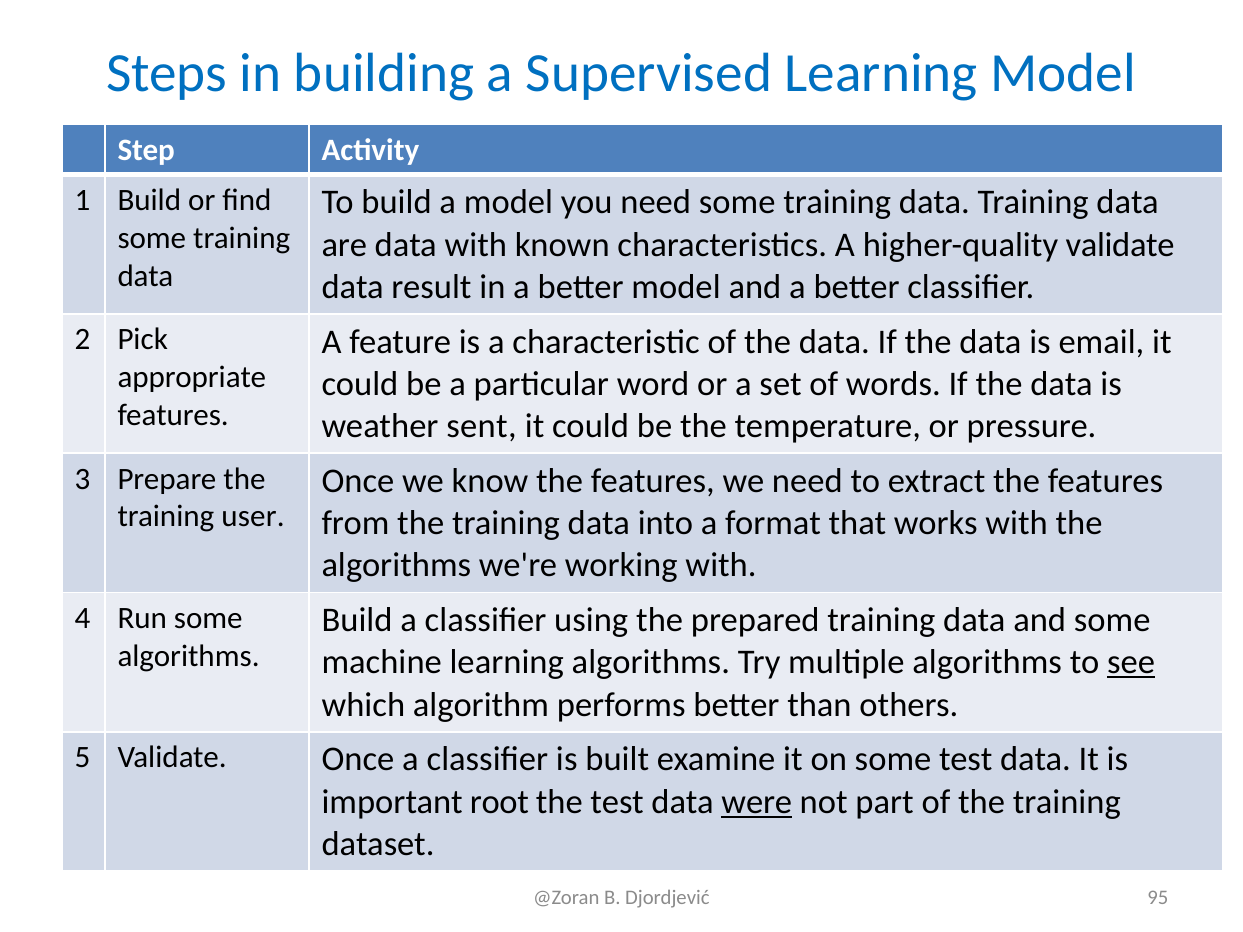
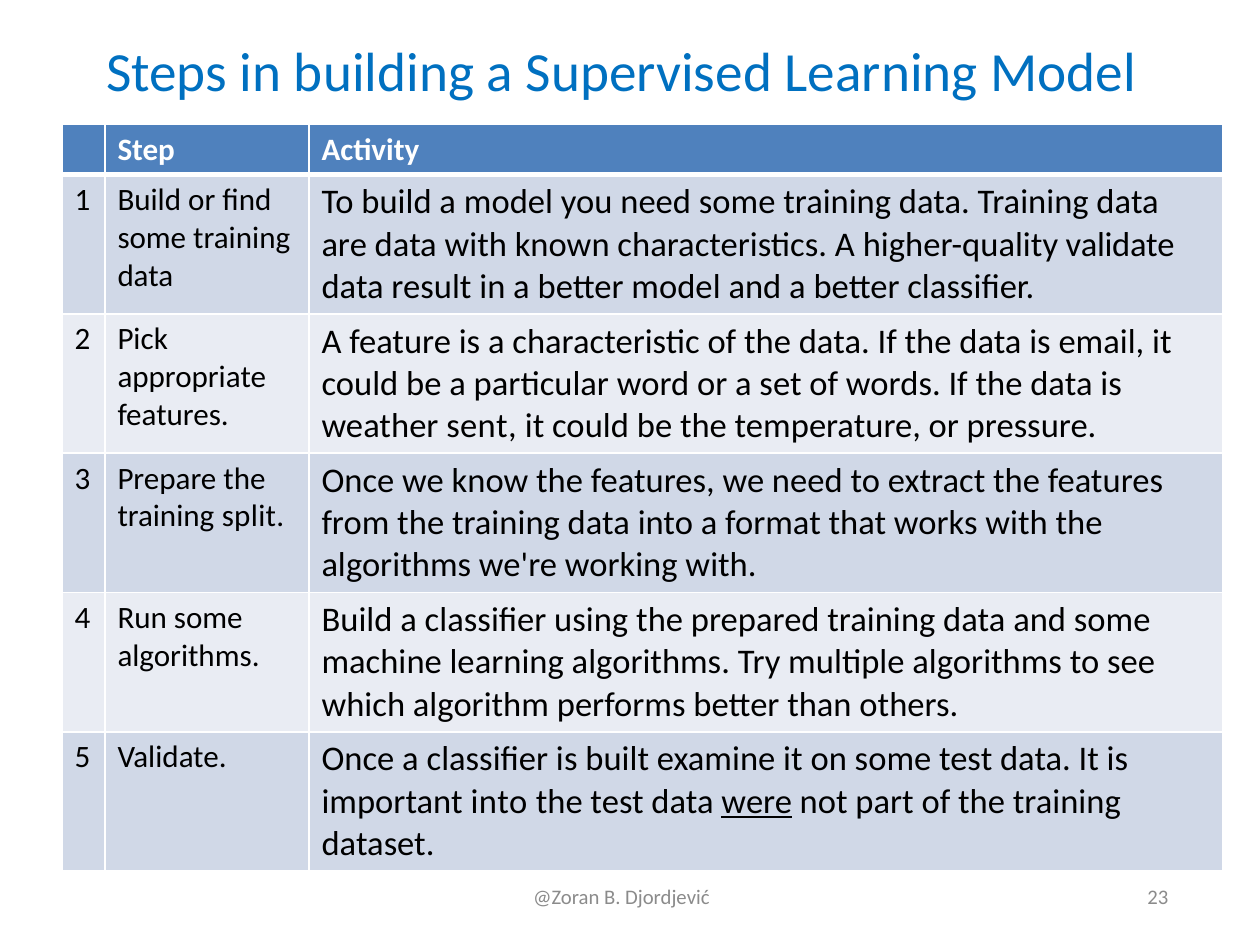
user: user -> split
see underline: present -> none
important root: root -> into
95: 95 -> 23
